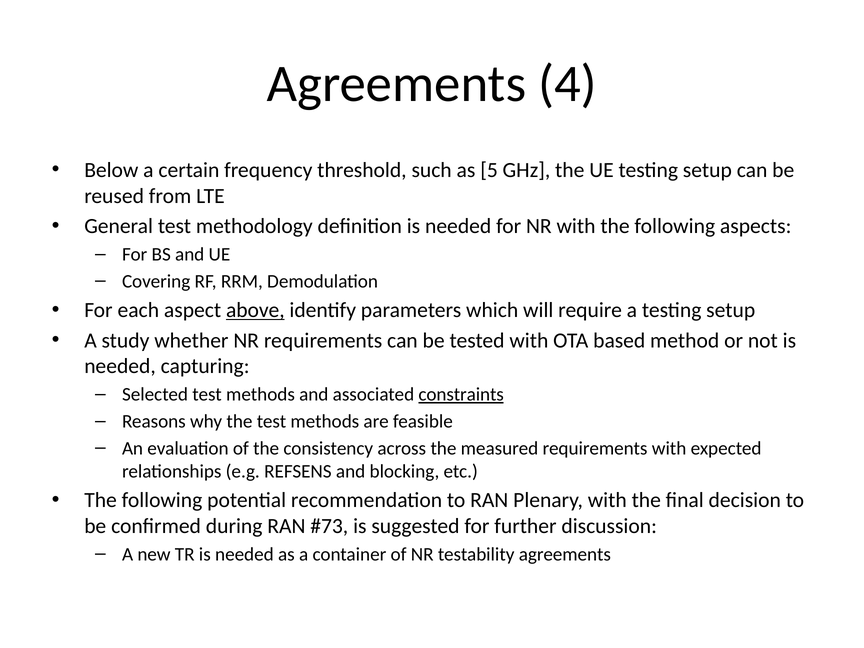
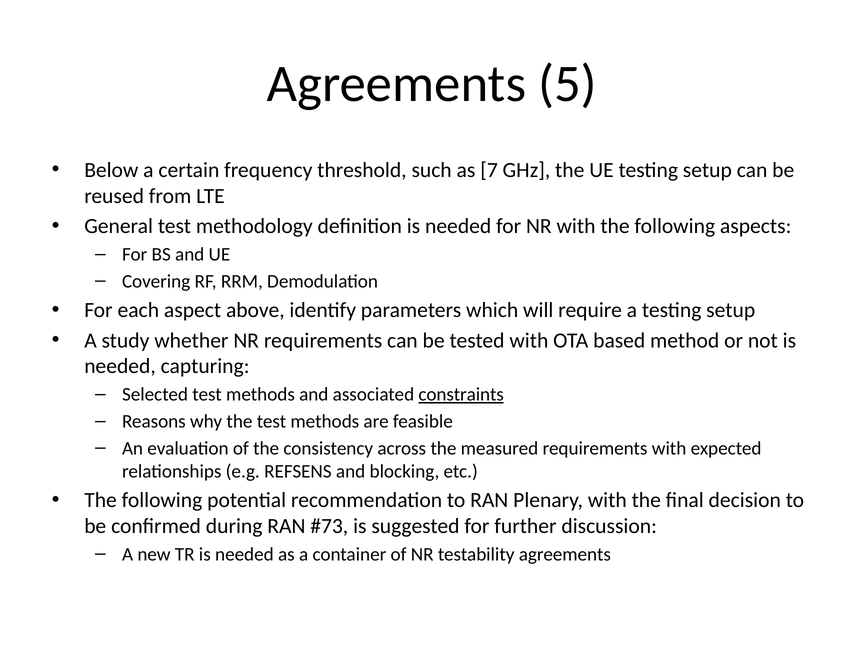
4: 4 -> 5
5: 5 -> 7
above underline: present -> none
